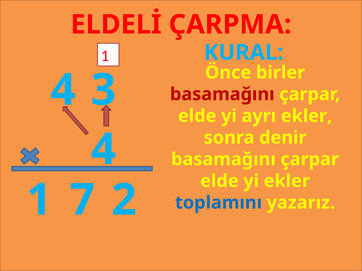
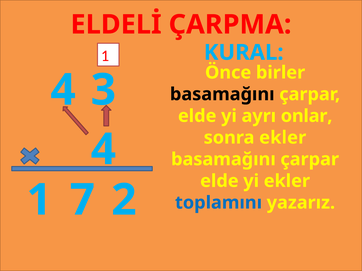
basamağını at (222, 94) colour: red -> black
ayrı ekler: ekler -> onlar
sonra denir: denir -> ekler
